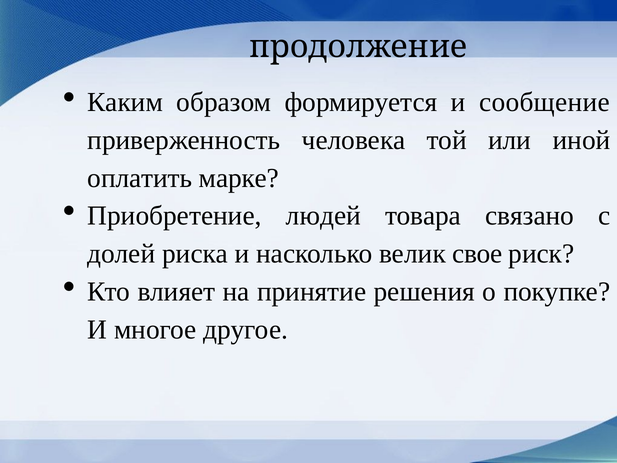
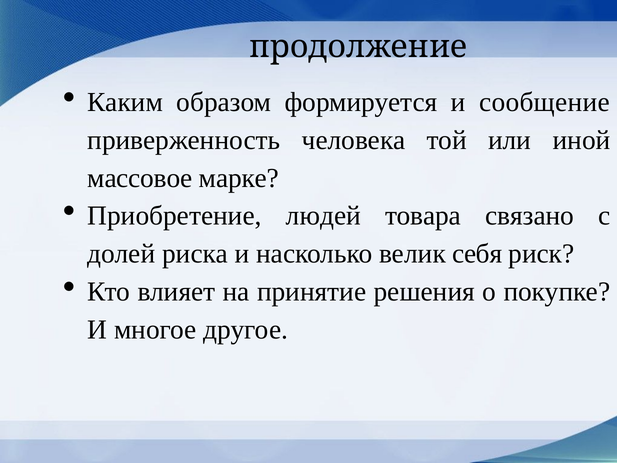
оплатить: оплатить -> массовое
свое: свое -> себя
